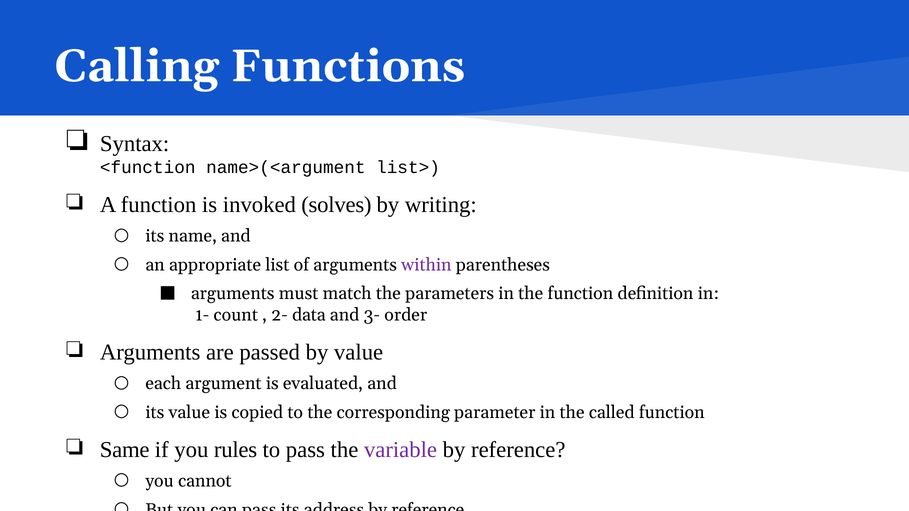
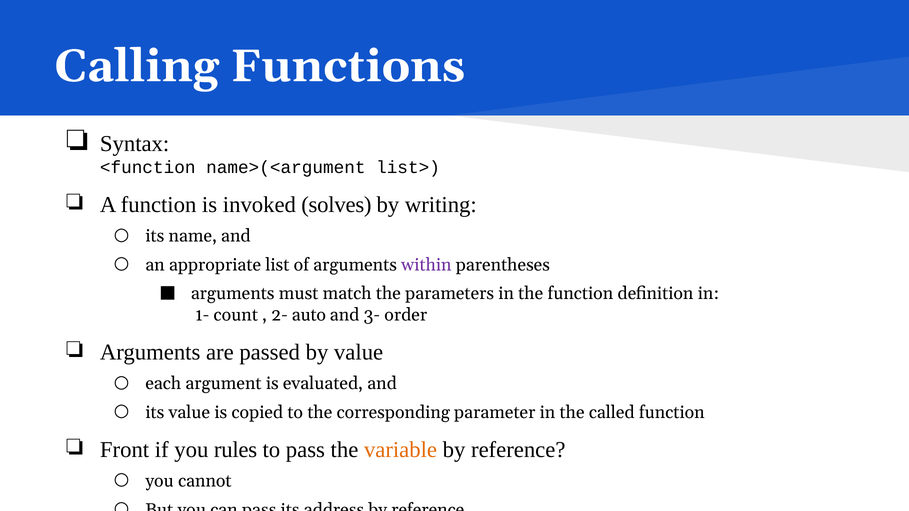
data: data -> auto
Same: Same -> Front
variable colour: purple -> orange
